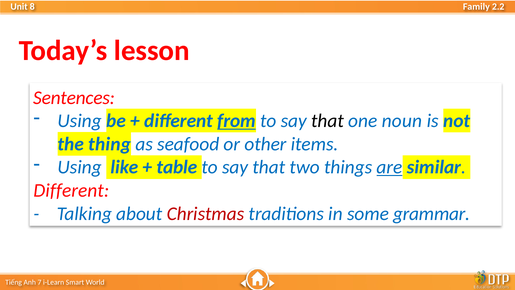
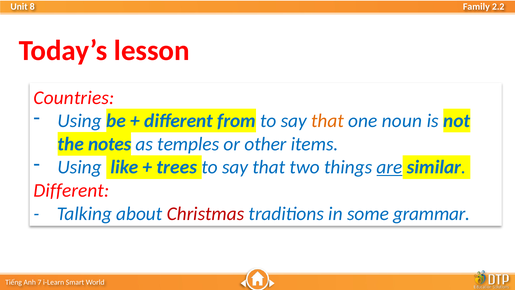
Sentences: Sentences -> Countries
from underline: present -> none
that at (328, 121) colour: black -> orange
thing: thing -> notes
seafood: seafood -> temples
table: table -> trees
